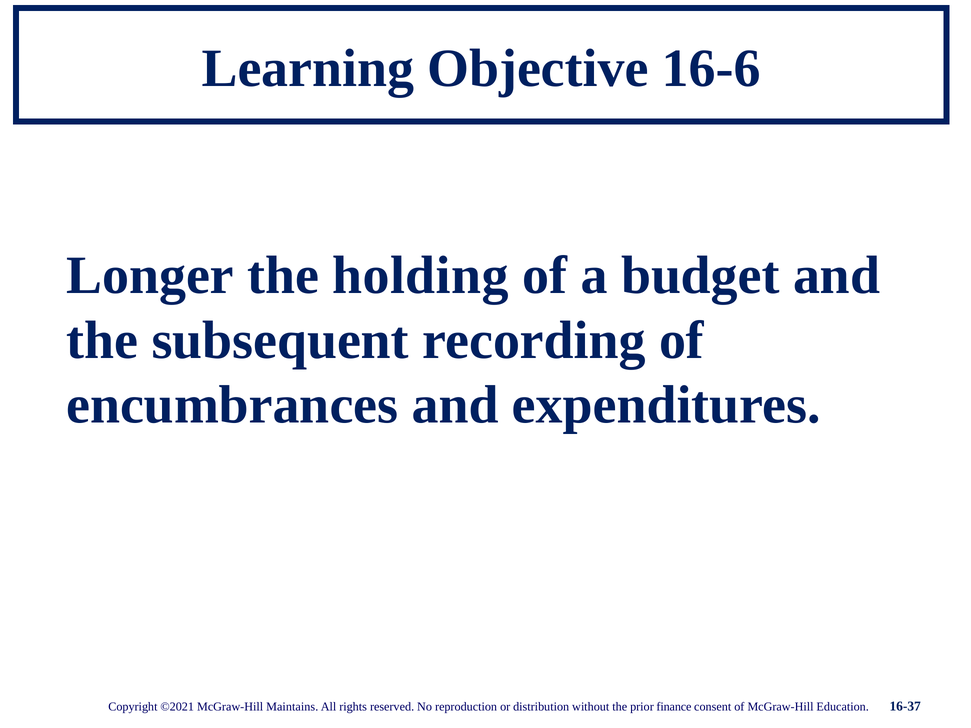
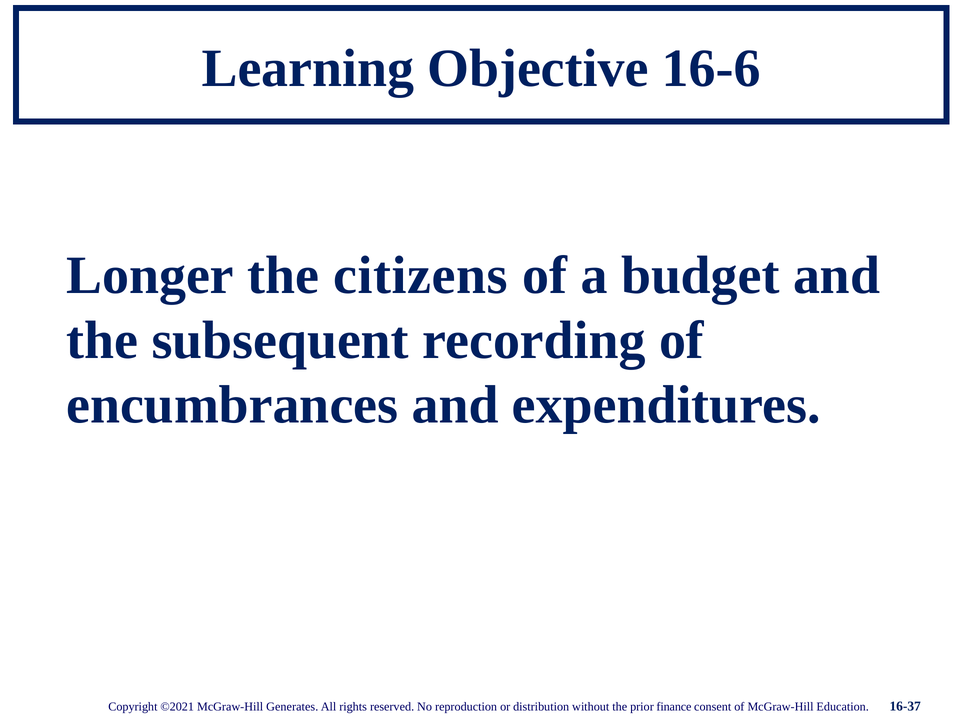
holding: holding -> citizens
Maintains: Maintains -> Generates
